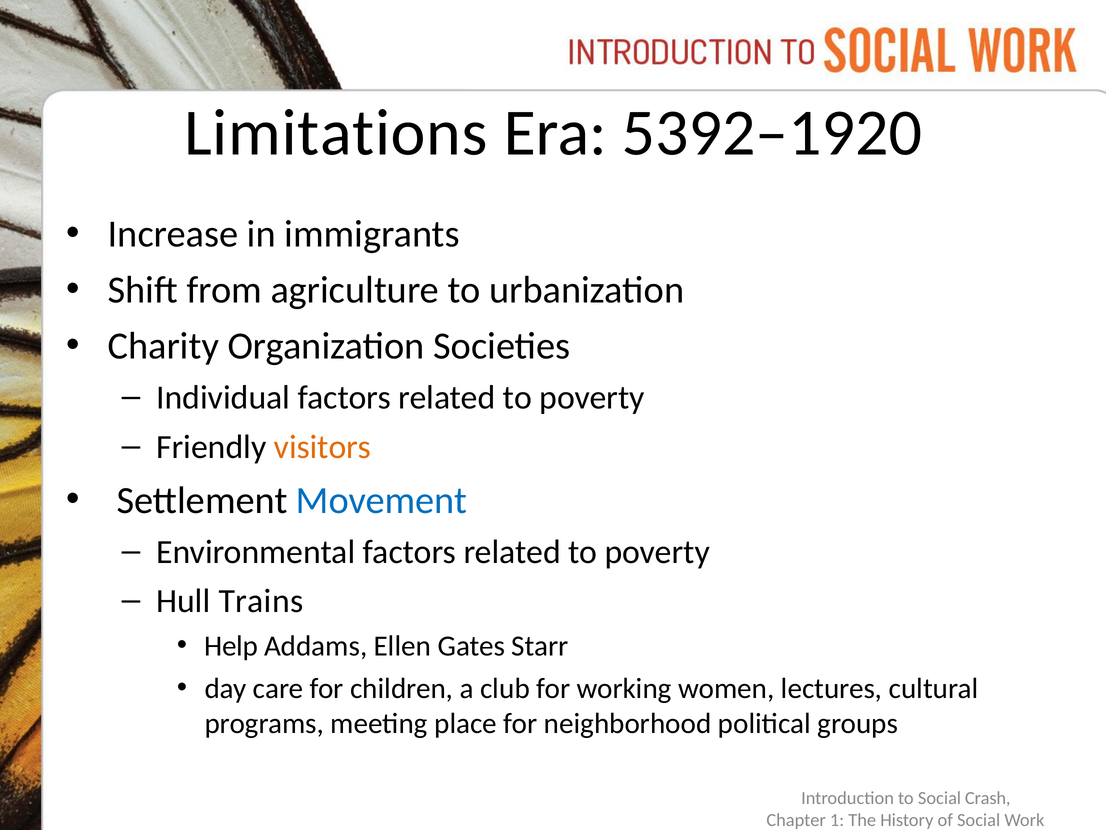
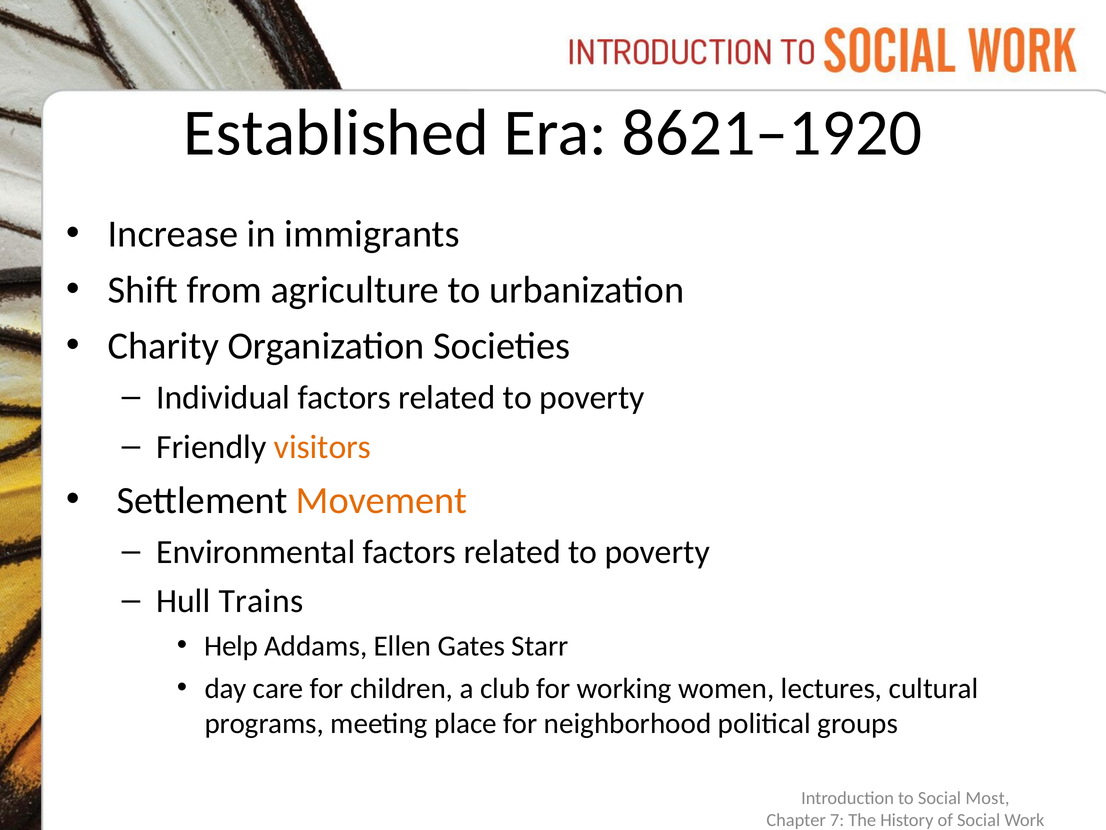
Limitations: Limitations -> Established
5392–1920: 5392–1920 -> 8621–1920
Movement colour: blue -> orange
Crash: Crash -> Most
1: 1 -> 7
